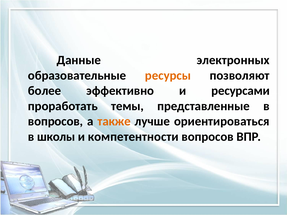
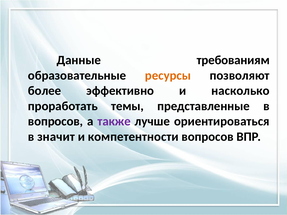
электронных: электронных -> требованиям
ресурсами: ресурсами -> насколько
также colour: orange -> purple
школы: школы -> значит
